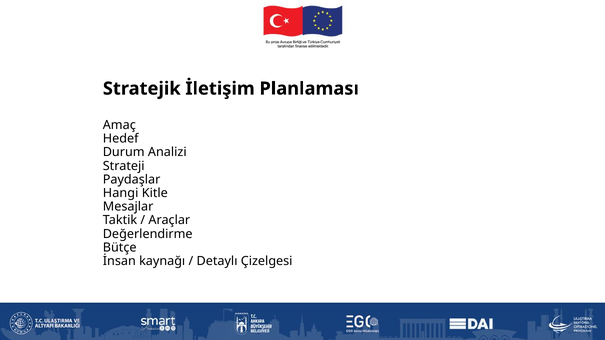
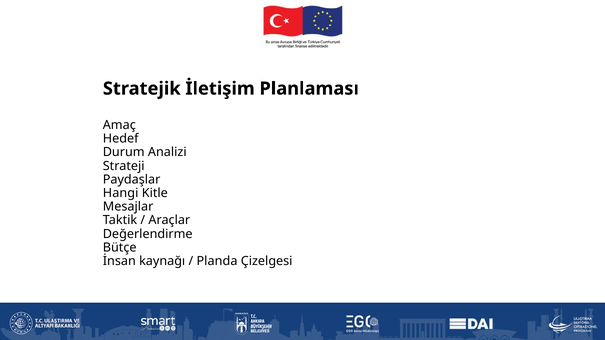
Detaylı: Detaylı -> Planda
